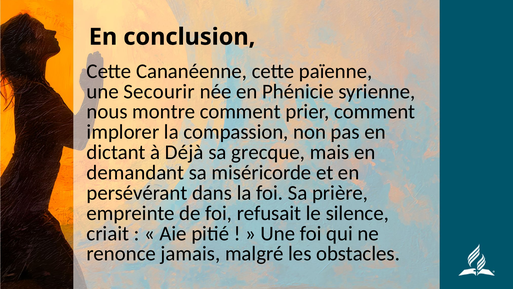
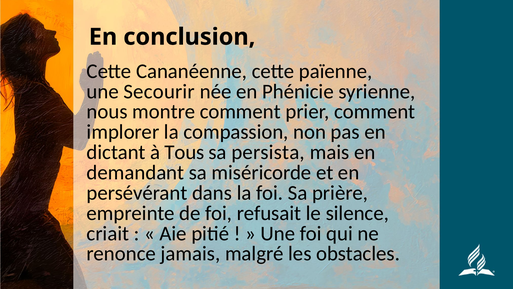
Déjà: Déjà -> Tous
grecque: grecque -> persista
